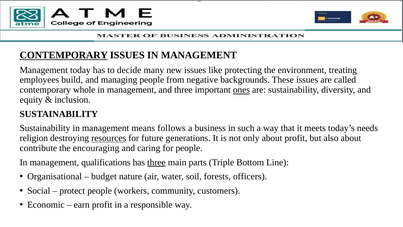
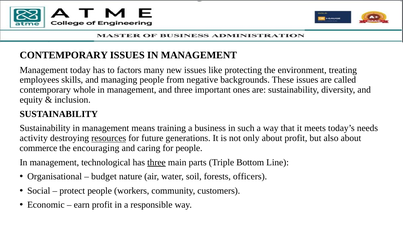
CONTEMPORARY at (64, 55) underline: present -> none
decide: decide -> factors
build: build -> skills
ones underline: present -> none
follows: follows -> training
religion: religion -> activity
contribute: contribute -> commerce
qualifications: qualifications -> technological
